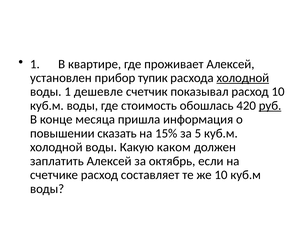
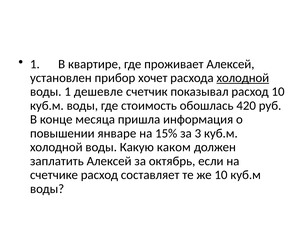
тупик: тупик -> хочет
руб underline: present -> none
сказать: сказать -> январе
5: 5 -> 3
